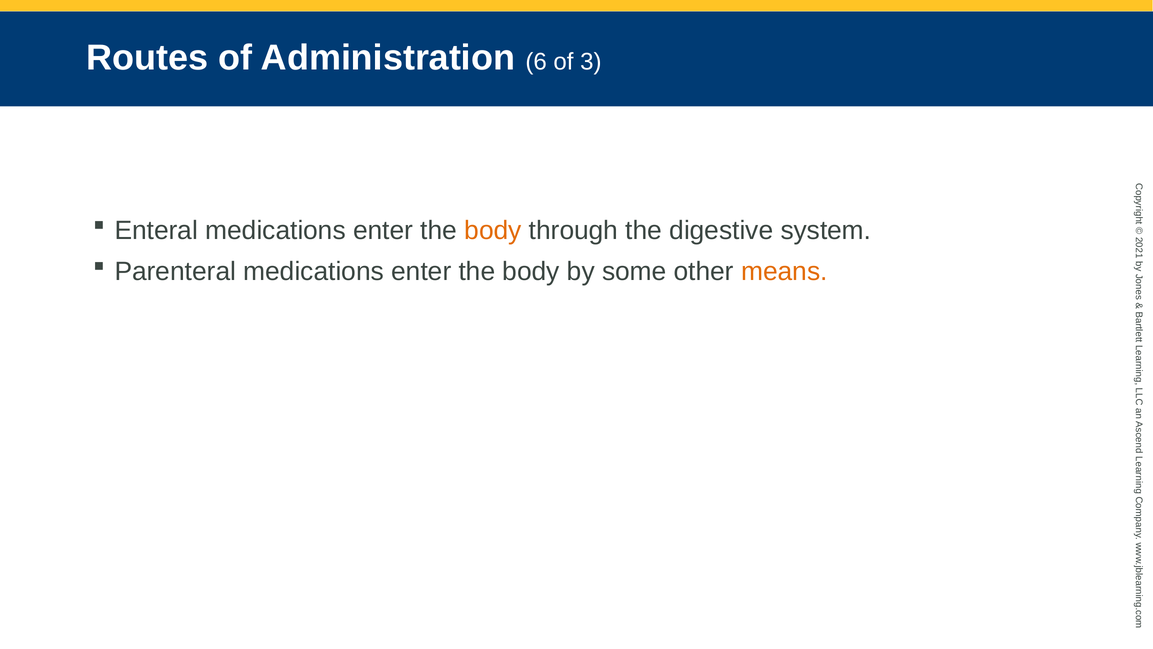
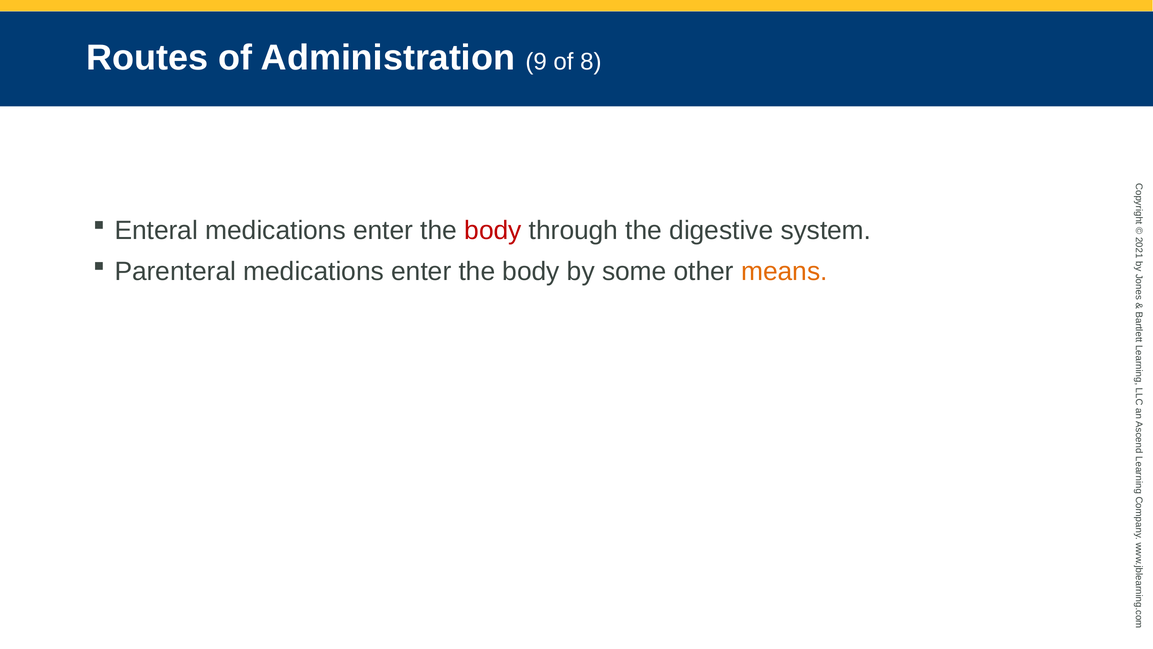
6: 6 -> 9
3: 3 -> 8
body at (493, 230) colour: orange -> red
